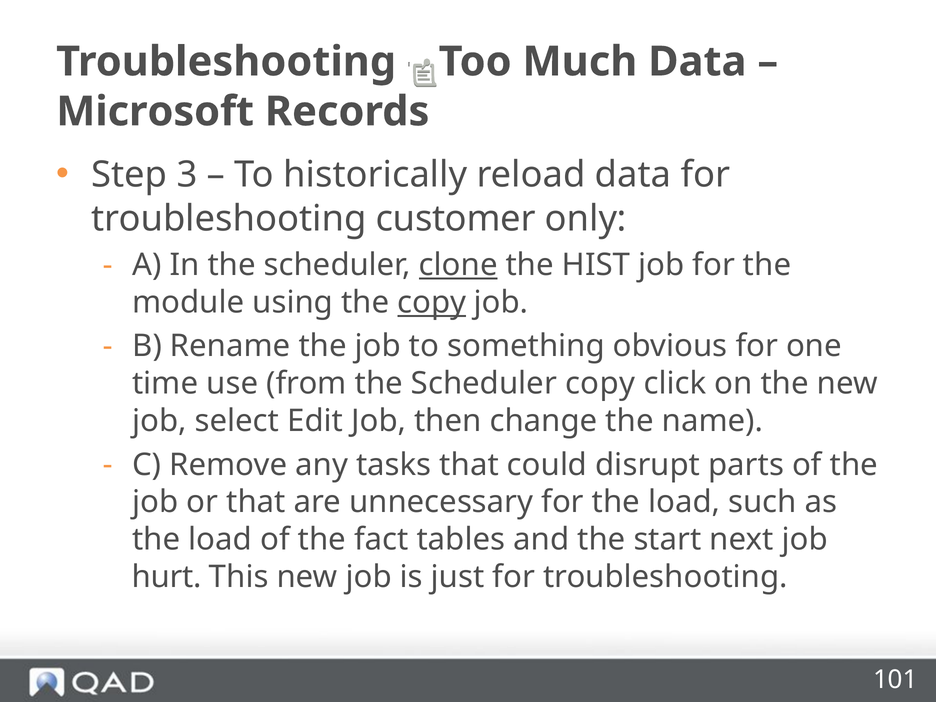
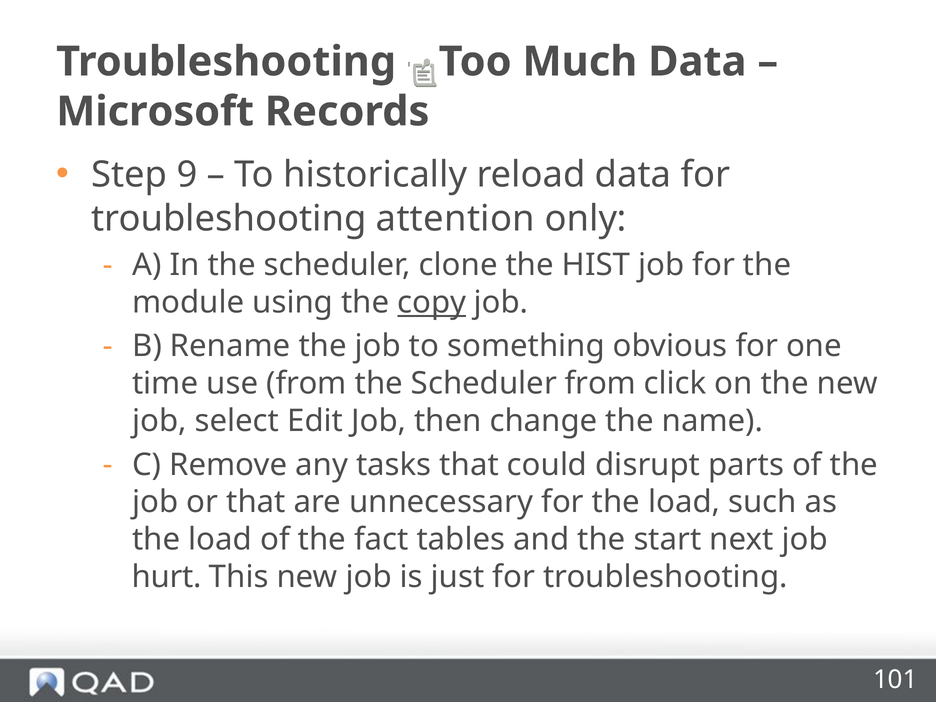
3: 3 -> 9
customer: customer -> attention
clone underline: present -> none
Scheduler copy: copy -> from
